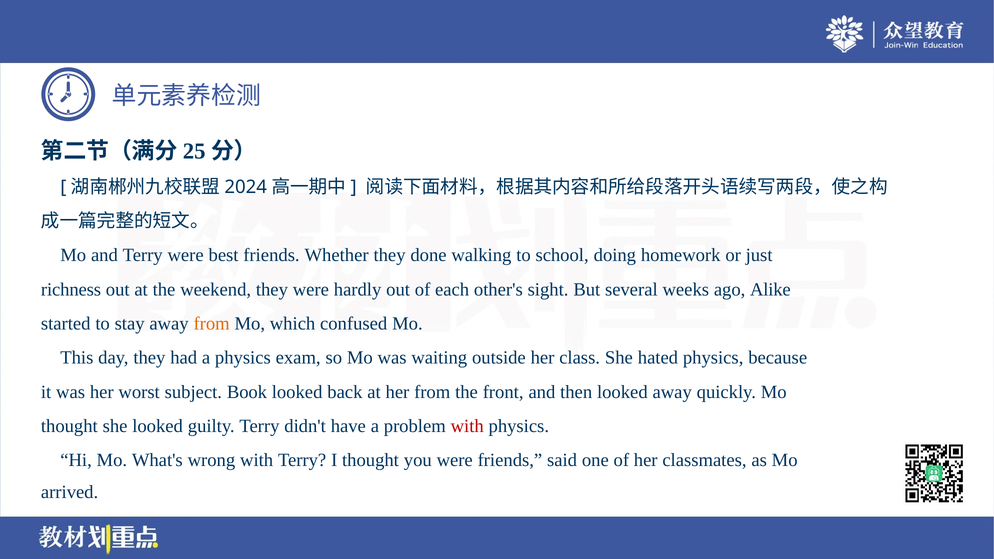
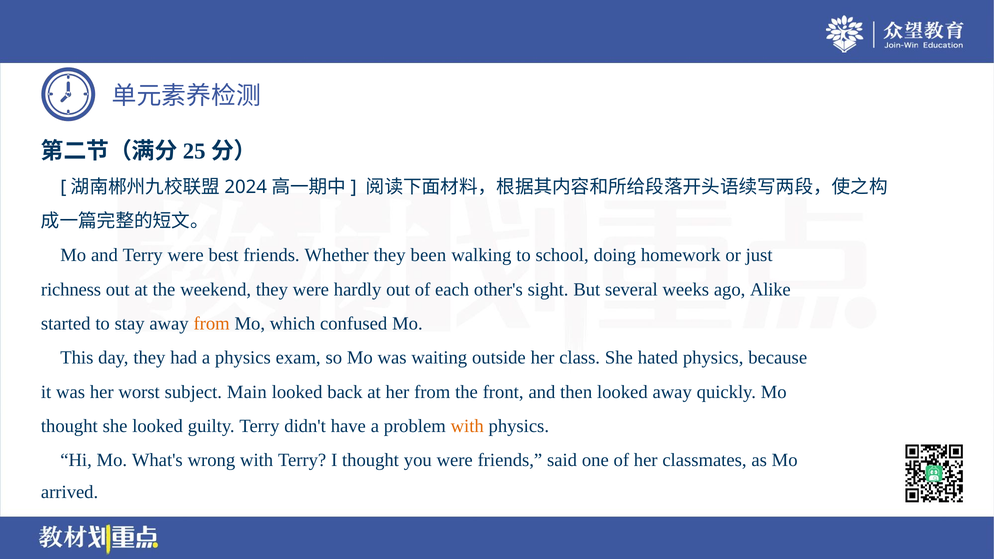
done: done -> been
Book: Book -> Main
with at (467, 426) colour: red -> orange
